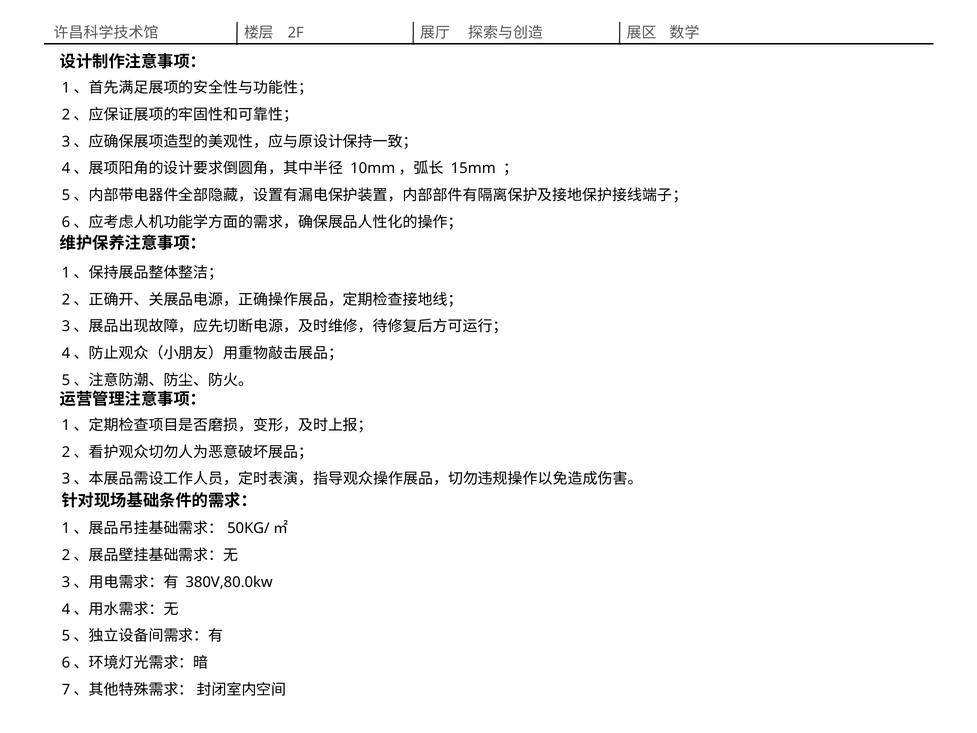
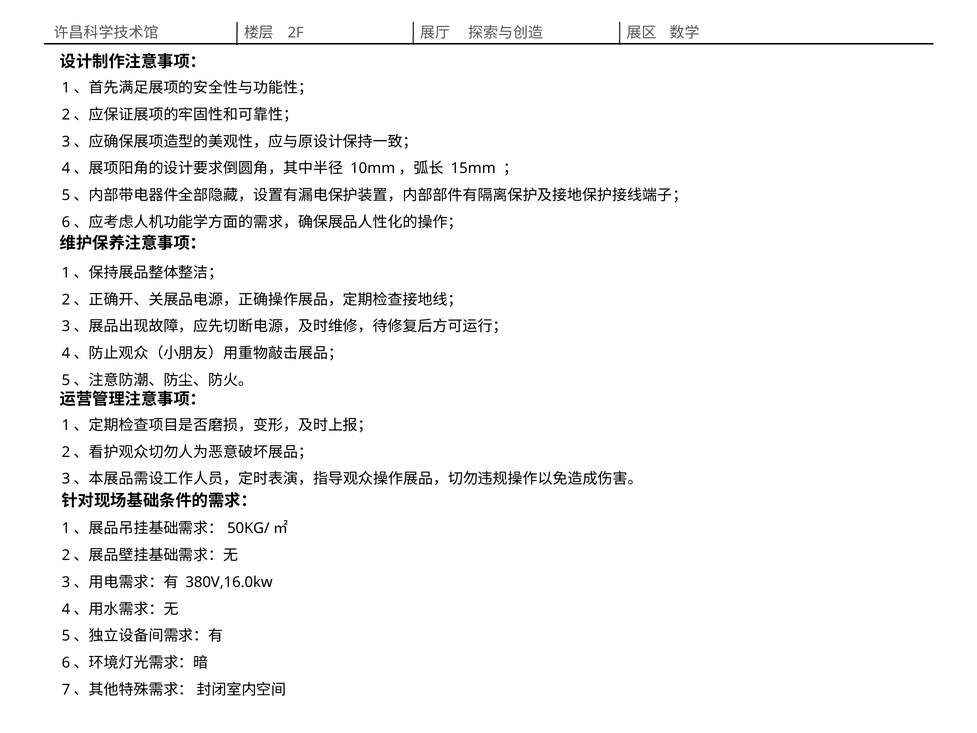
380V,80.0kw: 380V,80.0kw -> 380V,16.0kw
